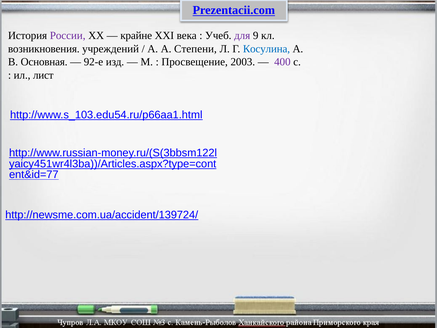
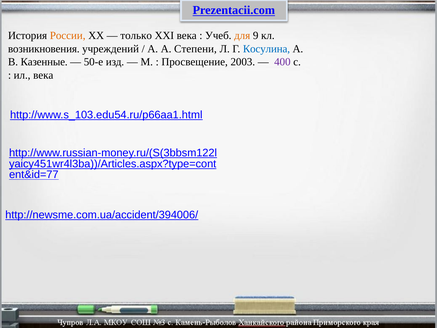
России colour: purple -> orange
крайне: крайне -> только
для colour: purple -> orange
Основная: Основная -> Казенные
92-е: 92-е -> 50-е
ил лист: лист -> века
http://newsme.com.ua/accident/139724/: http://newsme.com.ua/accident/139724/ -> http://newsme.com.ua/accident/394006/
